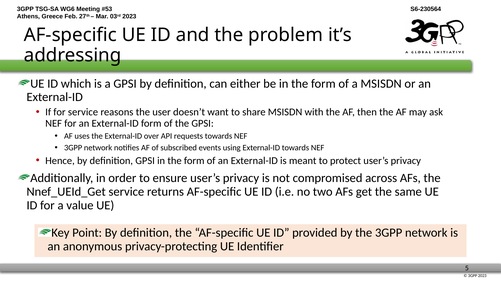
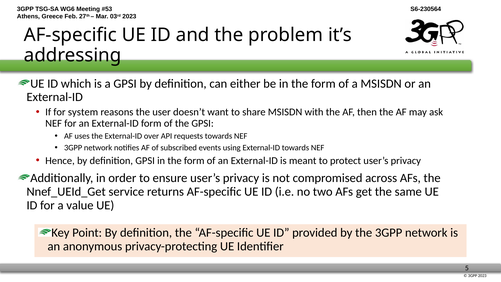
for service: service -> system
